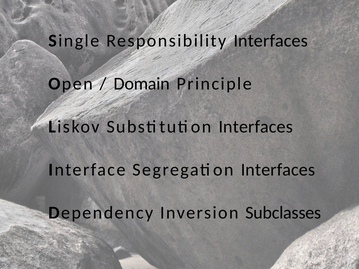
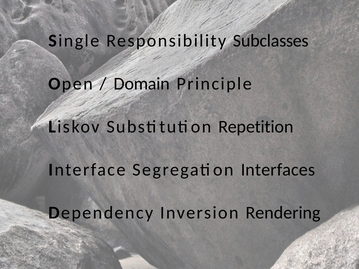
Responsibility Interfaces: Interfaces -> Subclasses
Substitution Interfaces: Interfaces -> Repetition
Subclasses: Subclasses -> Rendering
